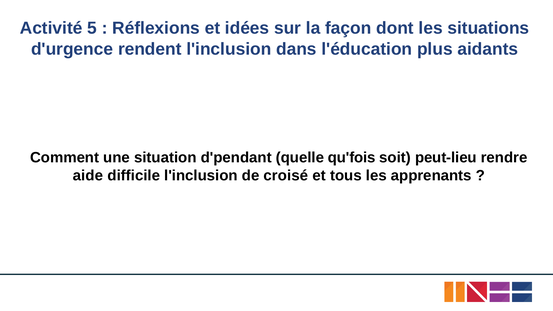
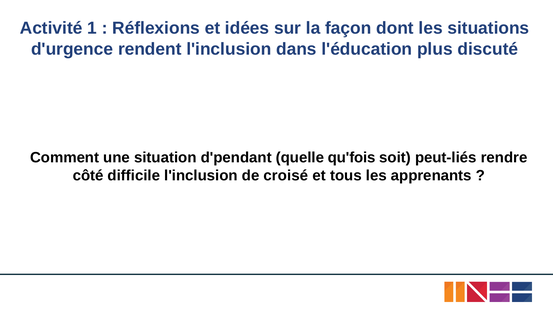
5: 5 -> 1
aidants: aidants -> discuté
peut-lieu: peut-lieu -> peut-liés
aide: aide -> côté
